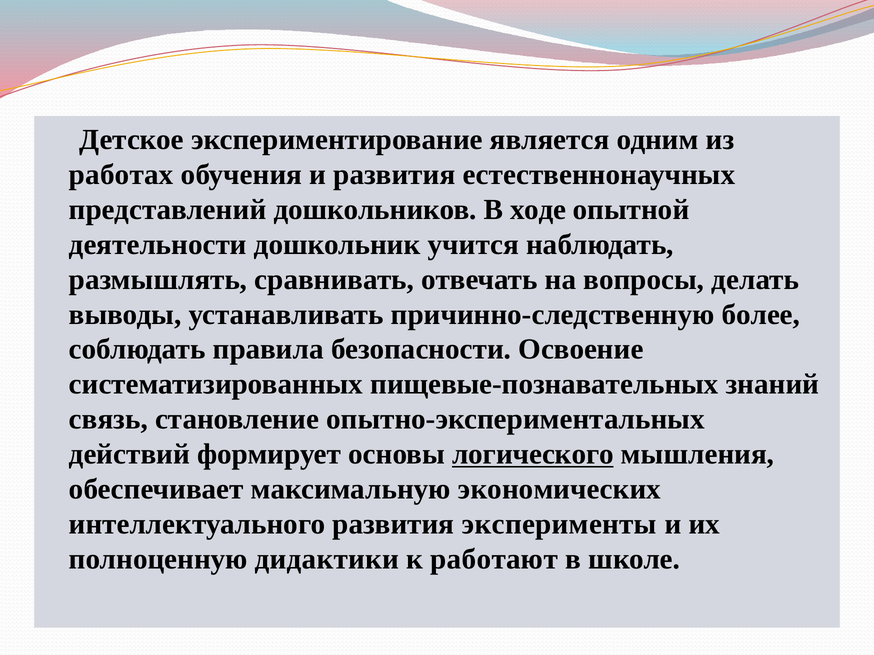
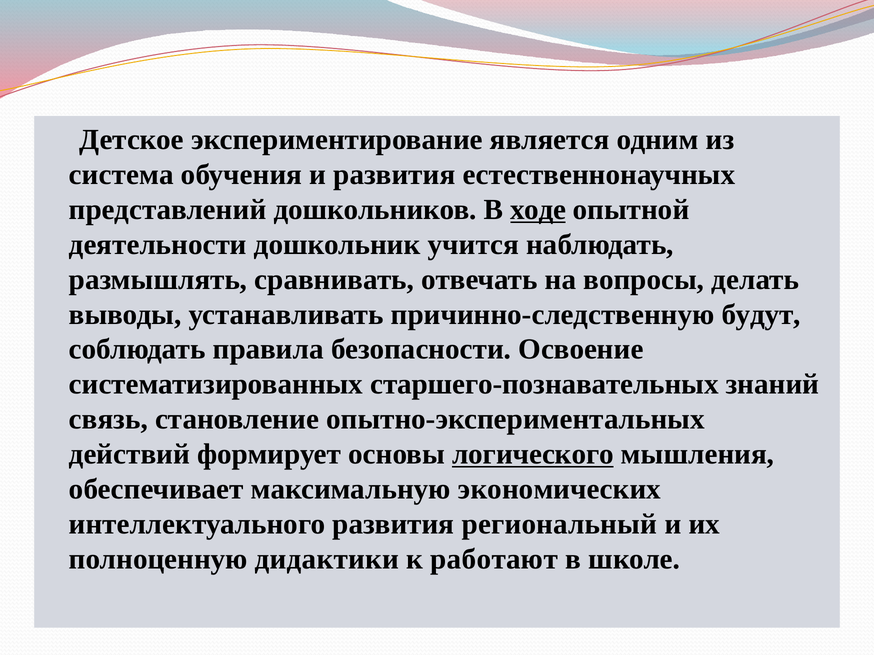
работах: работах -> система
ходе underline: none -> present
более: более -> будут
пищевые-познавательных: пищевые-познавательных -> старшего-познавательных
эксперименты: эксперименты -> региональный
